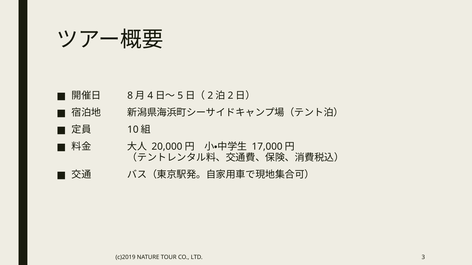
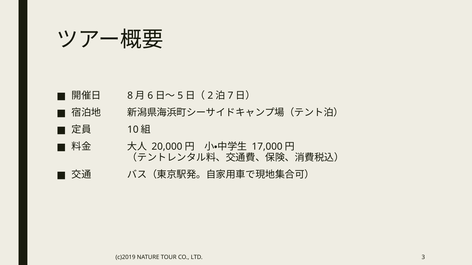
4: 4 -> 6
2 at (231, 96): 2 -> 7
